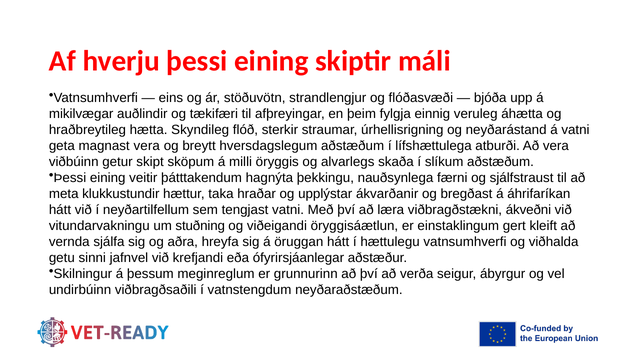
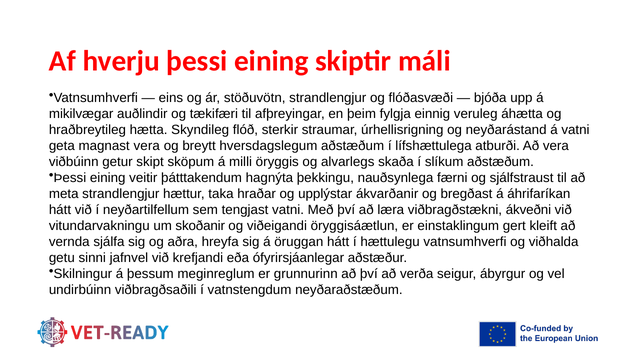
meta klukkustundir: klukkustundir -> strandlengjur
stuðning: stuðning -> skoðanir
